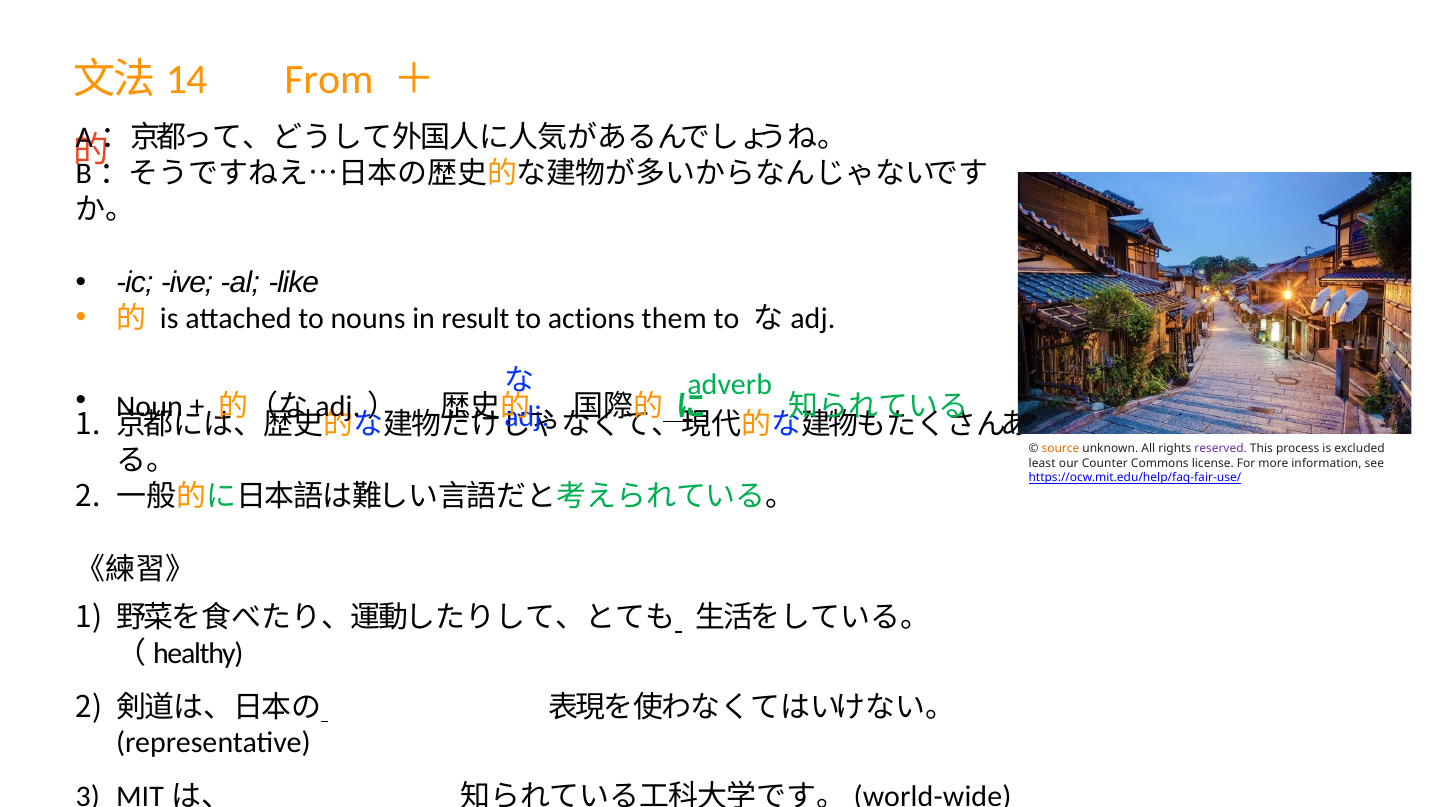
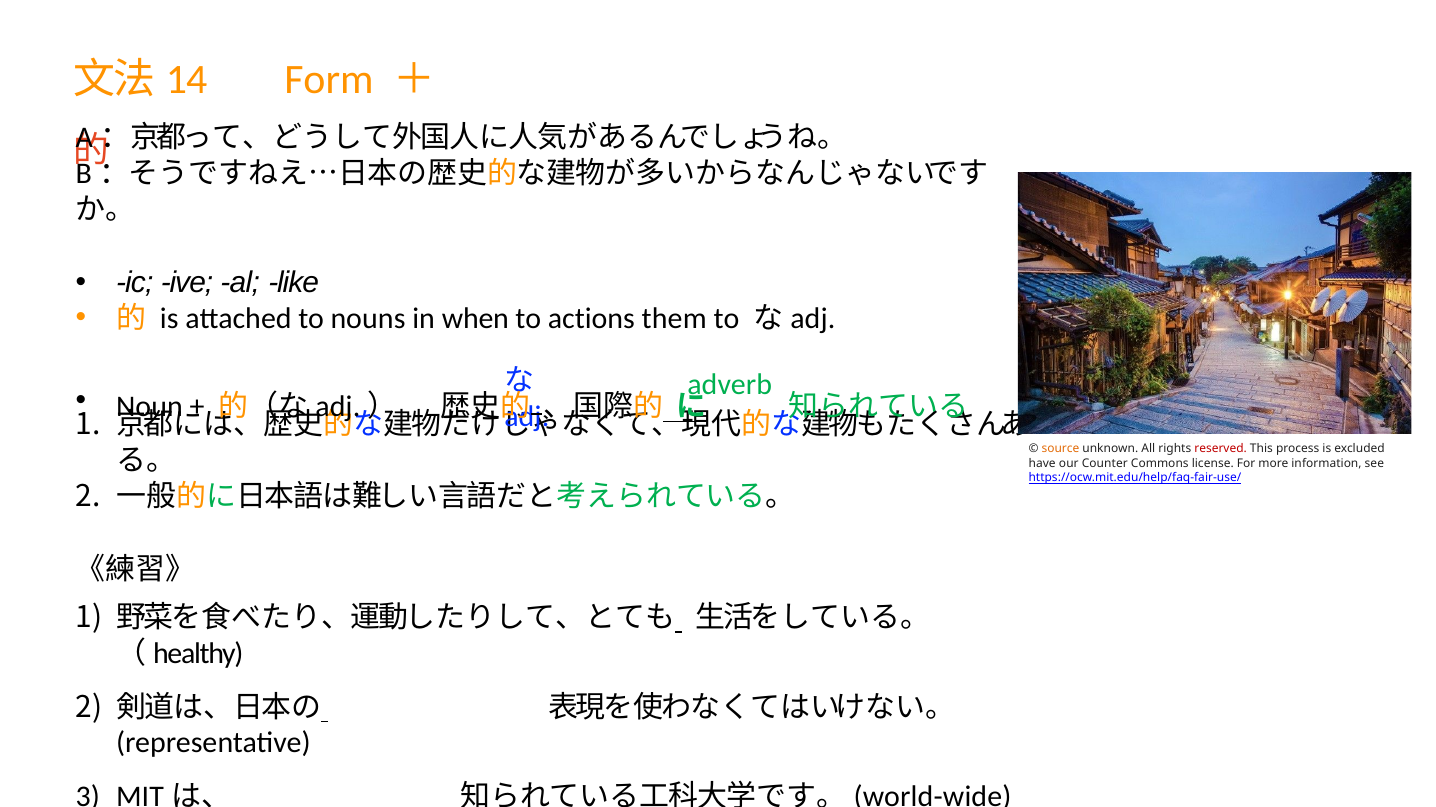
From: From -> Form
result: result -> when
reserved colour: purple -> red
least: least -> have
